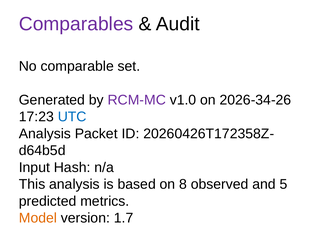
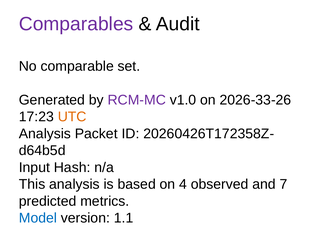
2026-34-26: 2026-34-26 -> 2026-33-26
UTC colour: blue -> orange
8: 8 -> 4
5: 5 -> 7
Model colour: orange -> blue
1.7: 1.7 -> 1.1
